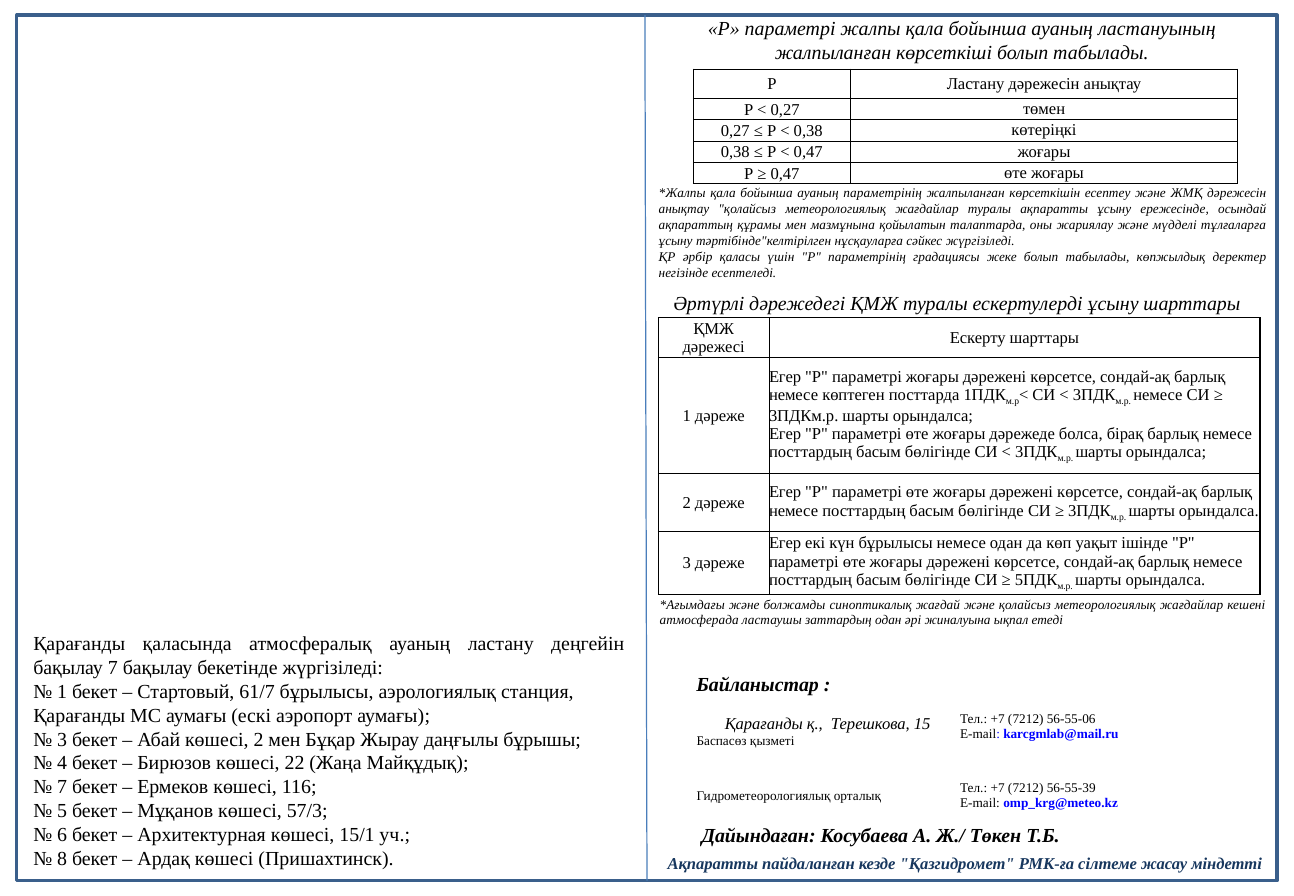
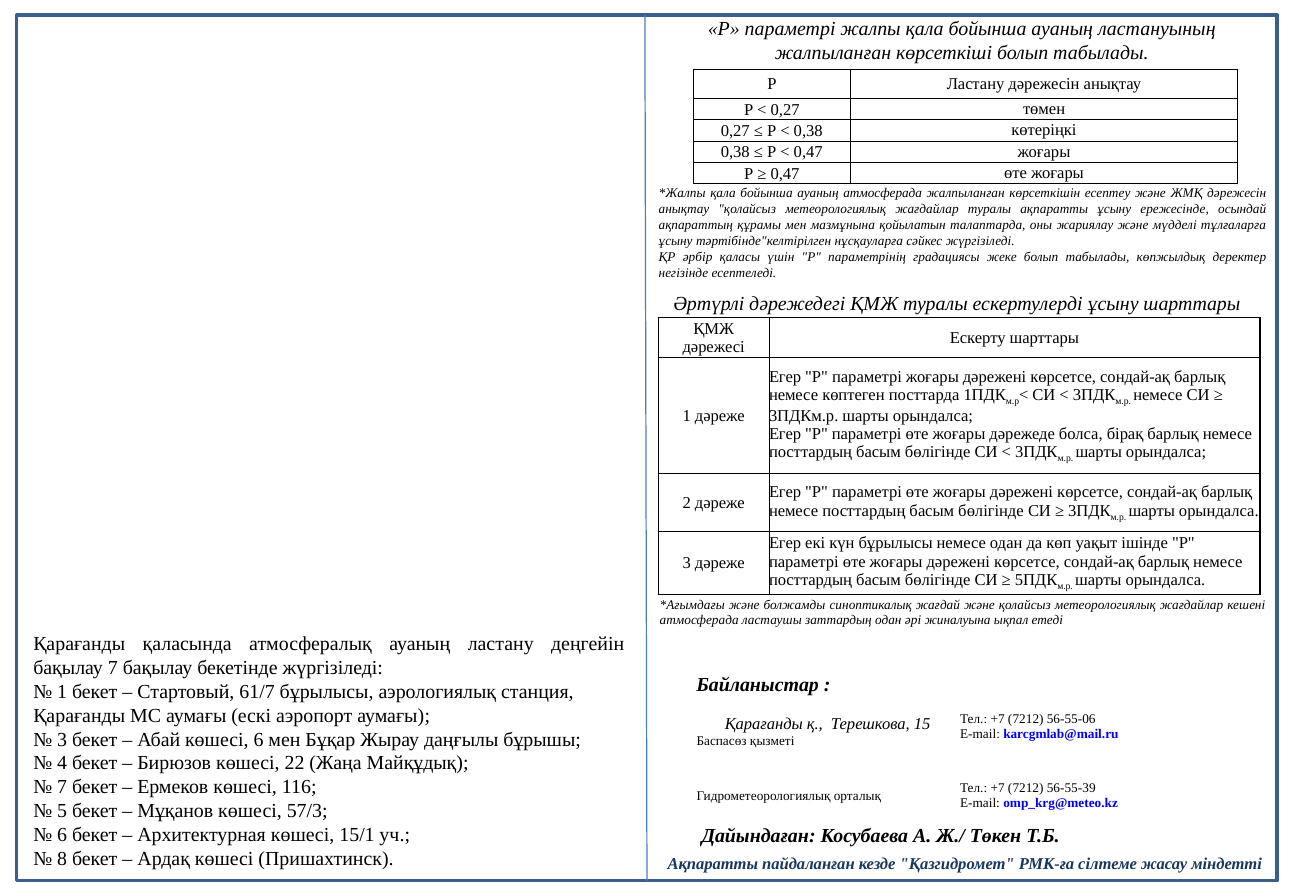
ауаның параметрінің: параметрінің -> атмосферада
көшесі 2: 2 -> 6
